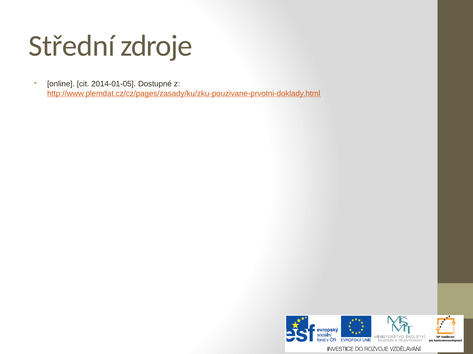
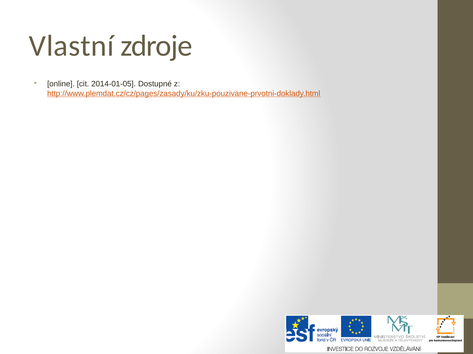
Střední: Střední -> Vlastní
